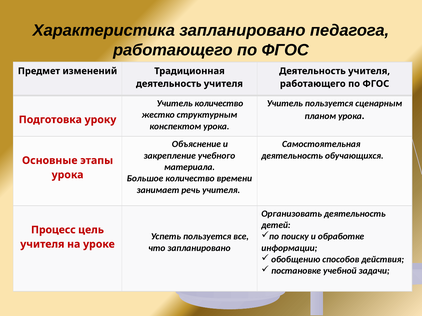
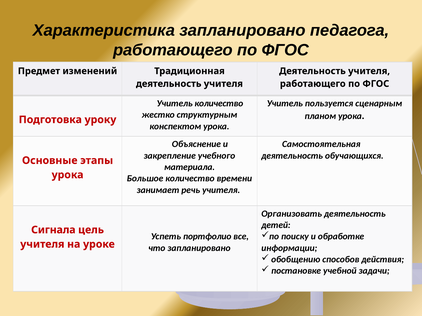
Процесс: Процесс -> Сигнала
Успеть пользуется: пользуется -> портфолио
